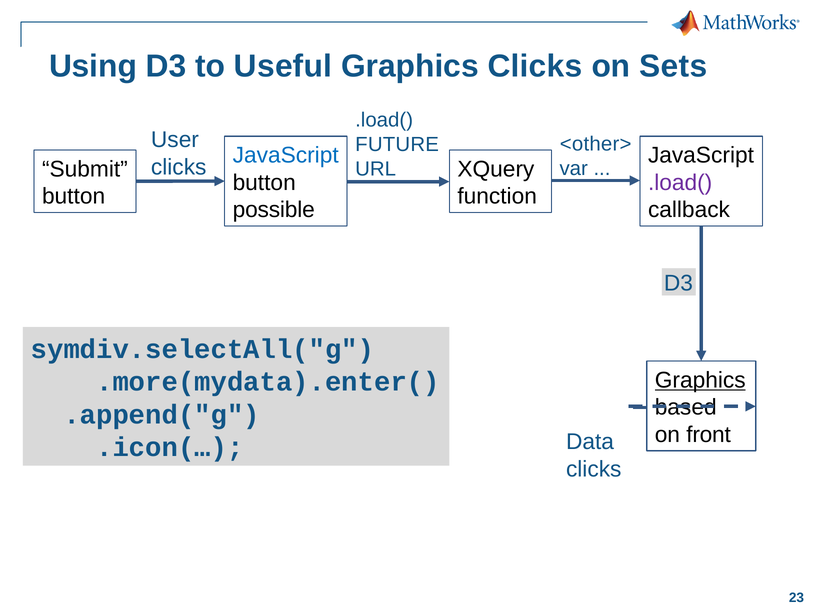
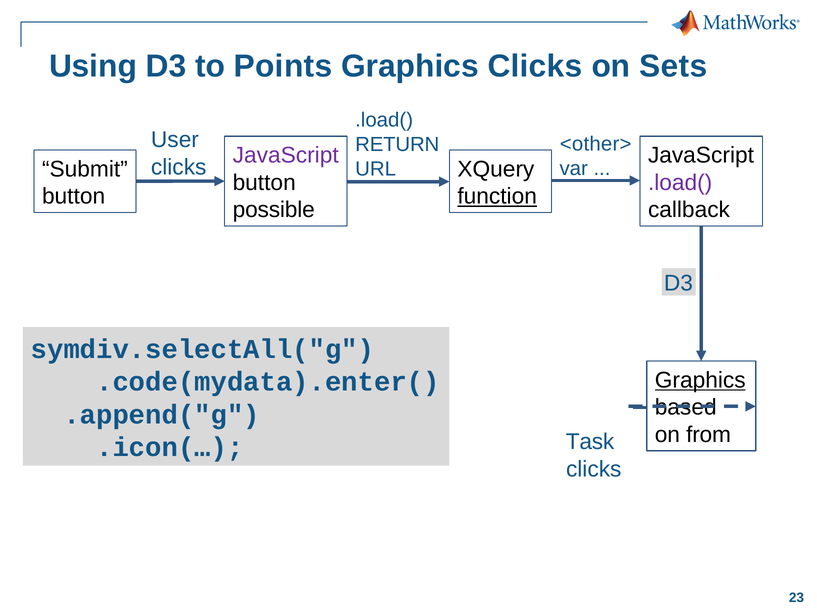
Useful: Useful -> Points
FUTURE: FUTURE -> RETURN
JavaScript at (286, 155) colour: blue -> purple
function underline: none -> present
.more(mydata).enter(: .more(mydata).enter( -> .code(mydata).enter(
front: front -> from
Data: Data -> Task
